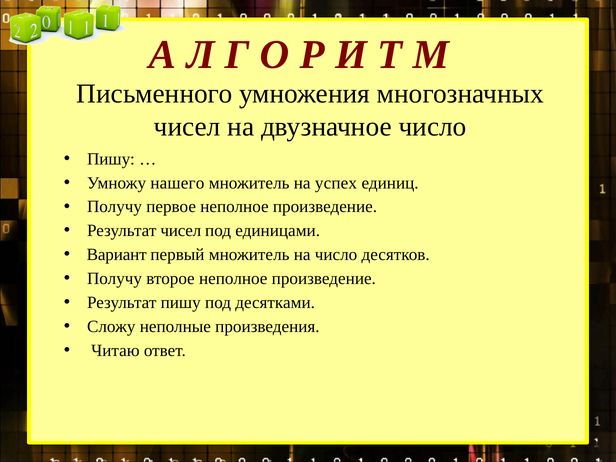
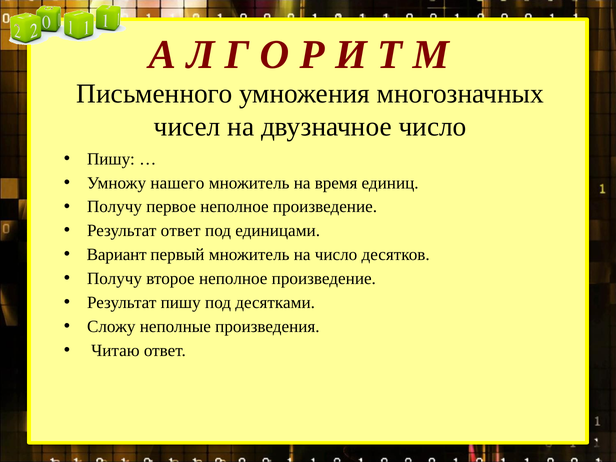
успех: успех -> время
Результат чисел: чисел -> ответ
